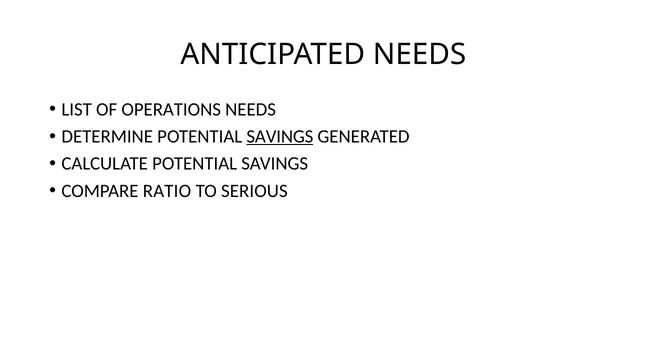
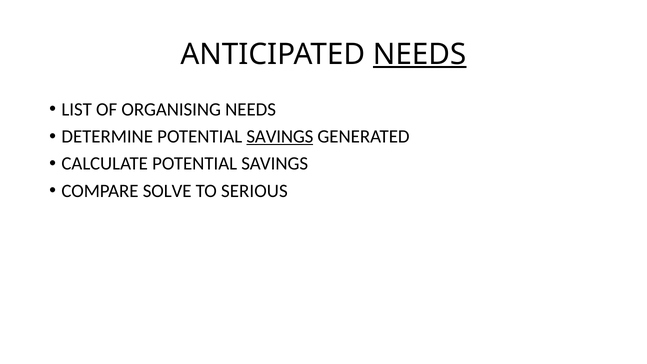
NEEDS at (420, 54) underline: none -> present
OPERATIONS: OPERATIONS -> ORGANISING
RATIO: RATIO -> SOLVE
